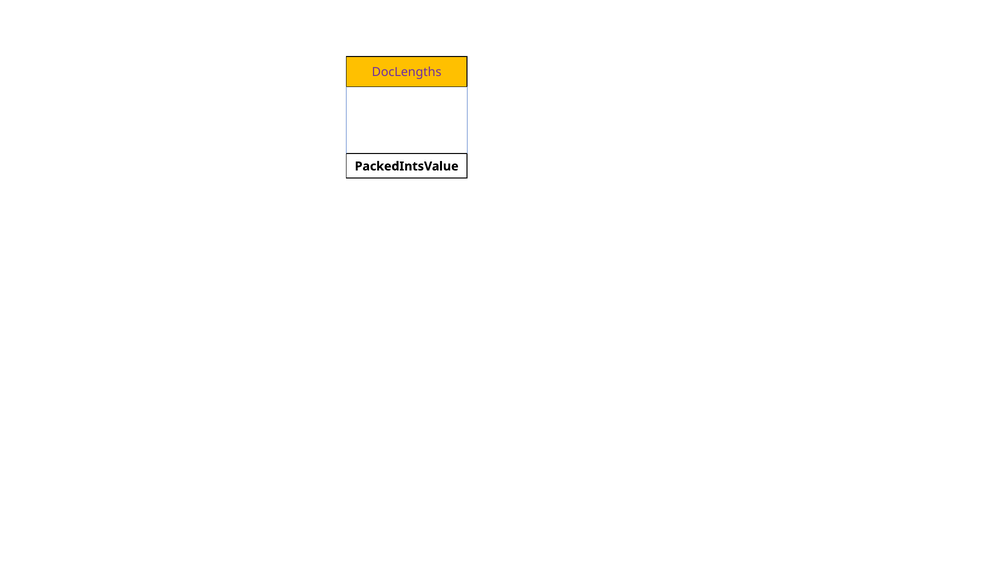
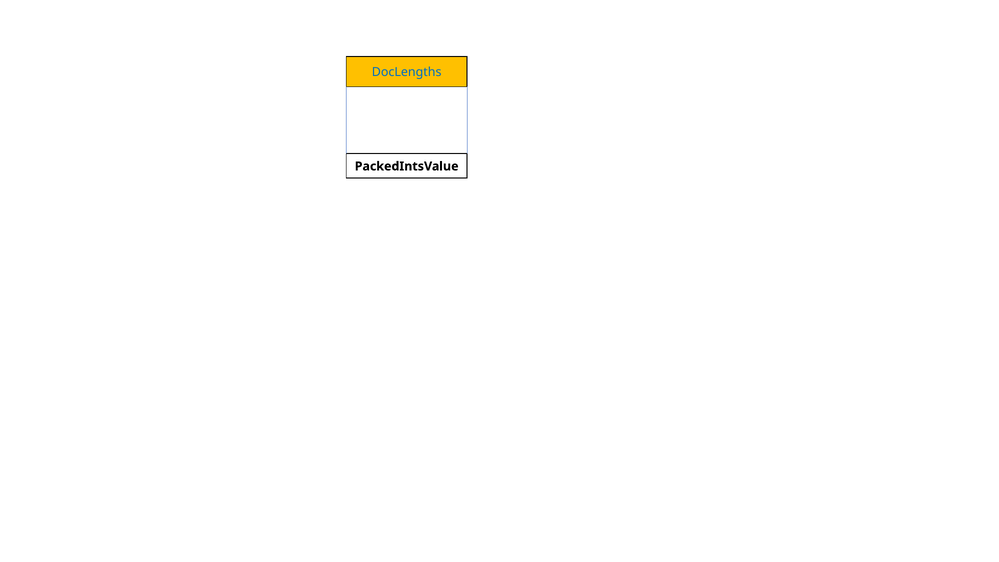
DocLengths colour: purple -> blue
